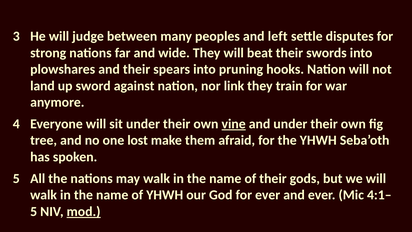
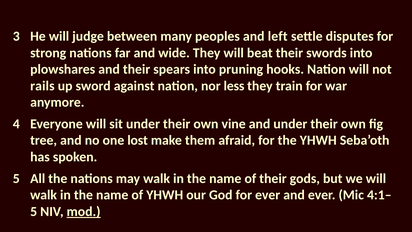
land: land -> rails
link: link -> less
vine underline: present -> none
